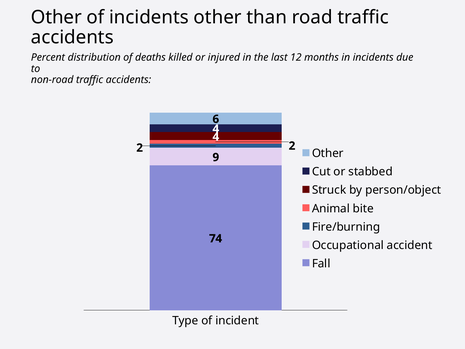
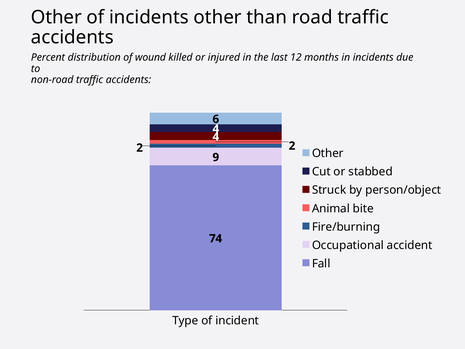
deaths: deaths -> wound
